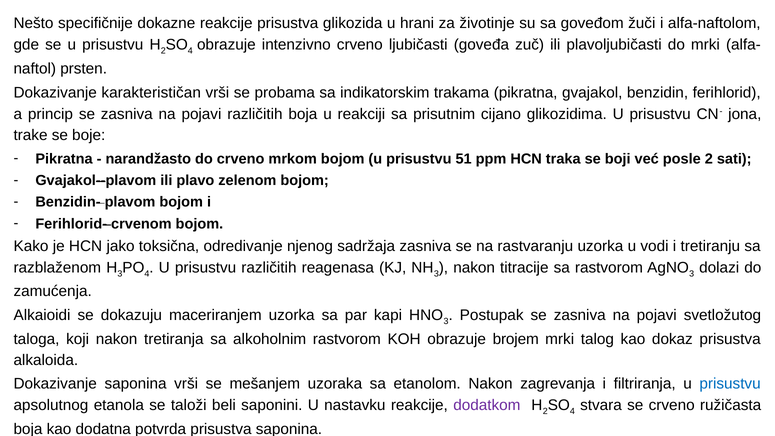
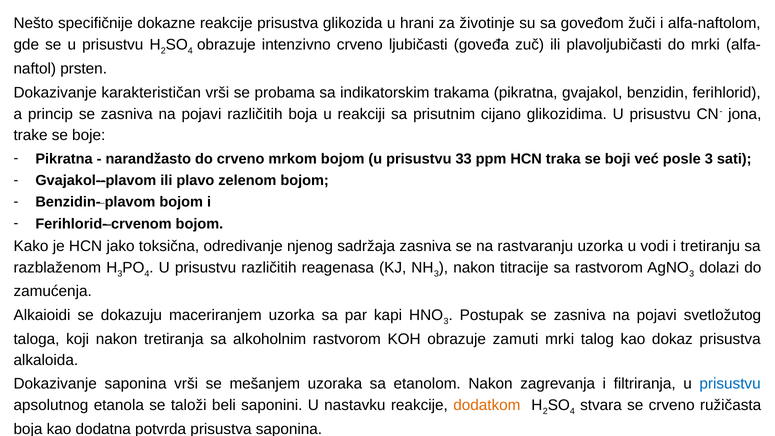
51: 51 -> 33
posle 2: 2 -> 3
brojem: brojem -> zamuti
dodatkom colour: purple -> orange
